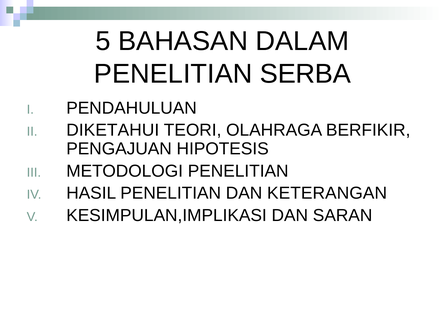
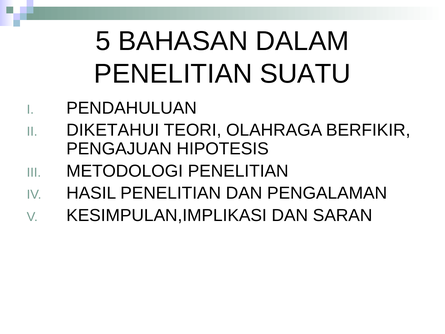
SERBA: SERBA -> SUATU
KETERANGAN: KETERANGAN -> PENGALAMAN
